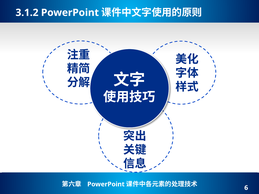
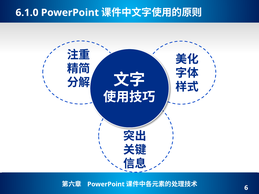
3.1.2: 3.1.2 -> 6.1.0
